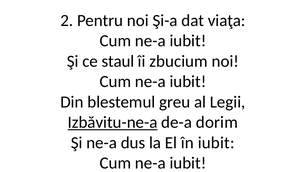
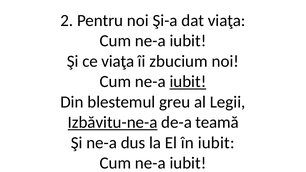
ce staul: staul -> viaţa
iubit at (188, 82) underline: none -> present
dorim: dorim -> teamă
